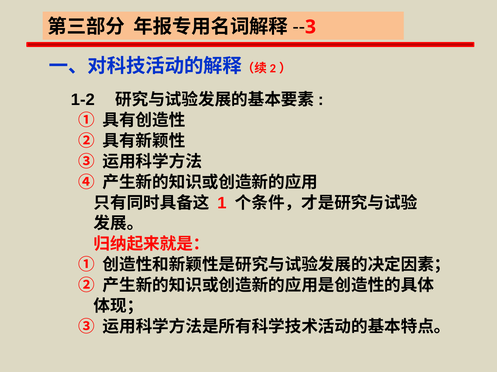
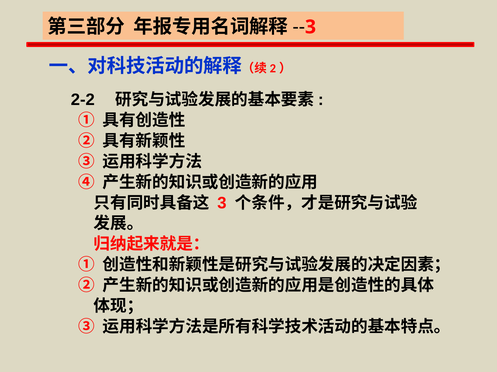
1-2: 1-2 -> 2-2
1 at (222, 203): 1 -> 3
